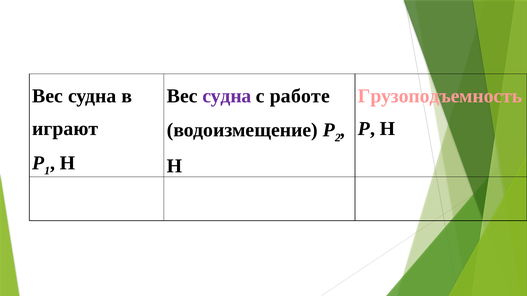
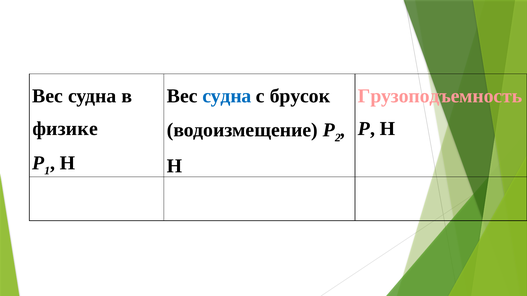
судна at (227, 96) colour: purple -> blue
работе: работе -> брусок
играют: играют -> физике
